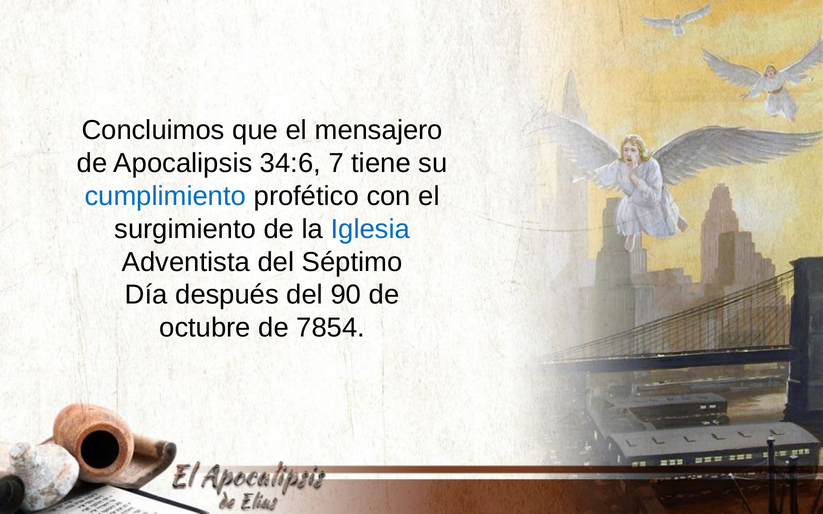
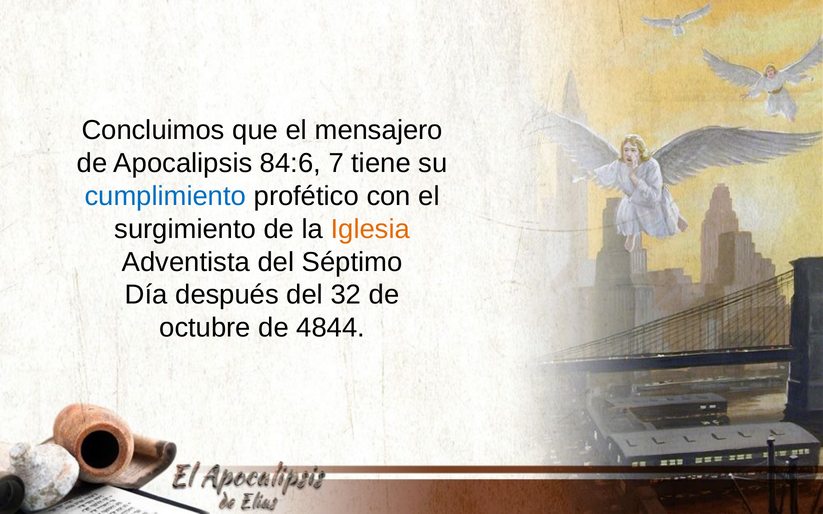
34:6: 34:6 -> 84:6
Iglesia colour: blue -> orange
90: 90 -> 32
7854: 7854 -> 4844
